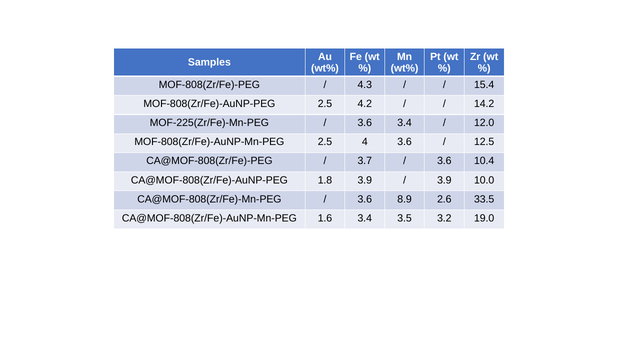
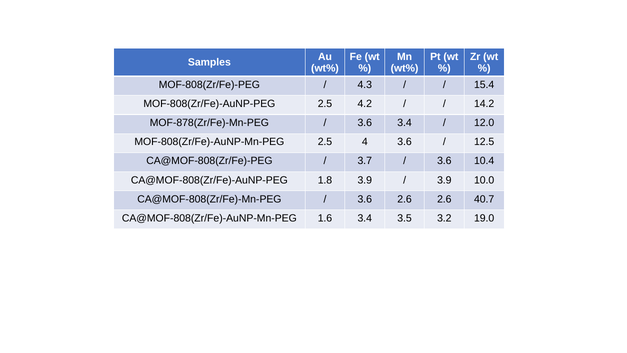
MOF-225(Zr/Fe)-Mn-PEG: MOF-225(Zr/Fe)-Mn-PEG -> MOF-878(Zr/Fe)-Mn-PEG
3.6 8.9: 8.9 -> 2.6
33.5: 33.5 -> 40.7
